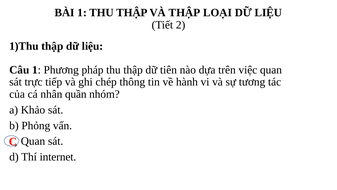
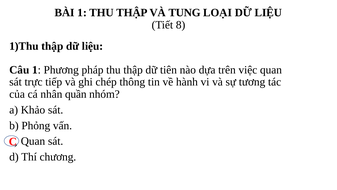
VÀ THẬP: THẬP -> TUNG
2: 2 -> 8
internet: internet -> chương
